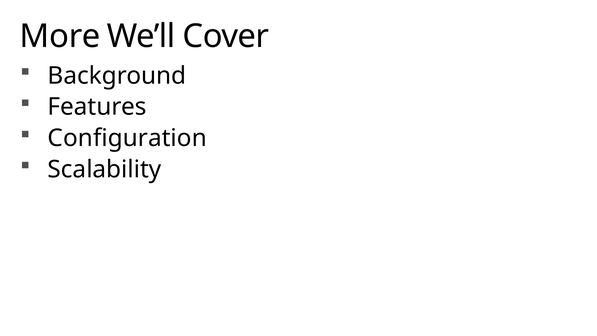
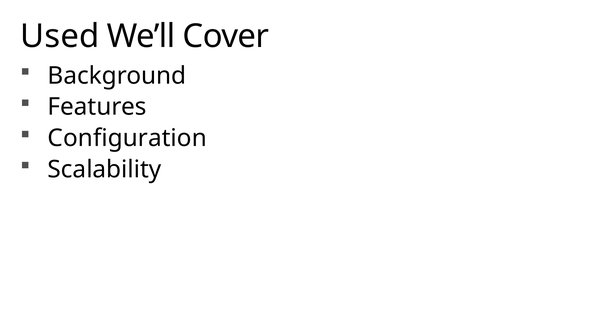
More: More -> Used
